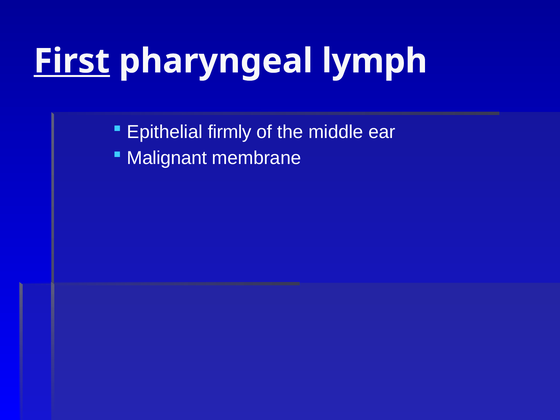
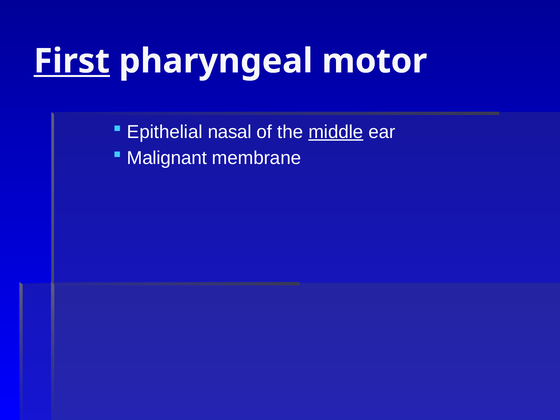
lymph: lymph -> motor
firmly: firmly -> nasal
middle underline: none -> present
